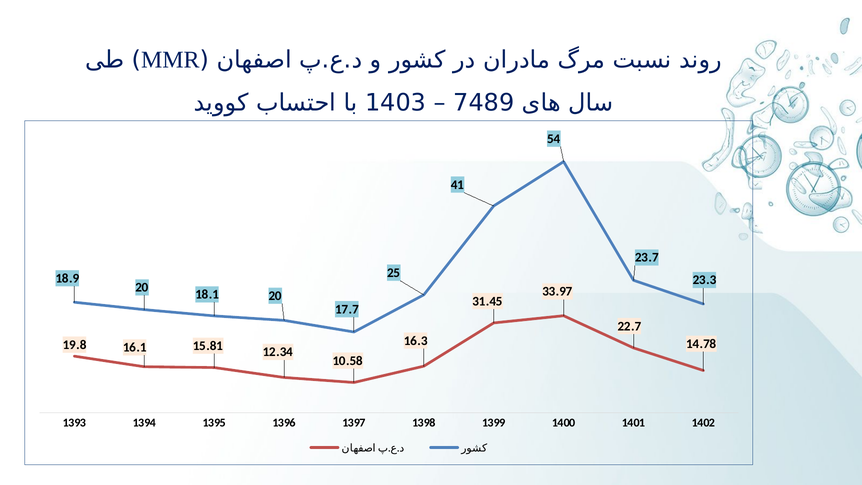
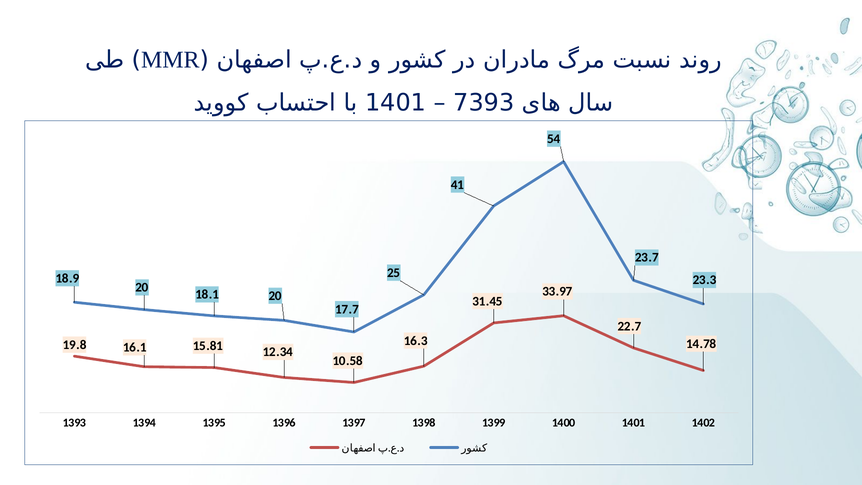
1403 at (396, 103): 1403 -> 1401
7489: 7489 -> 7393
